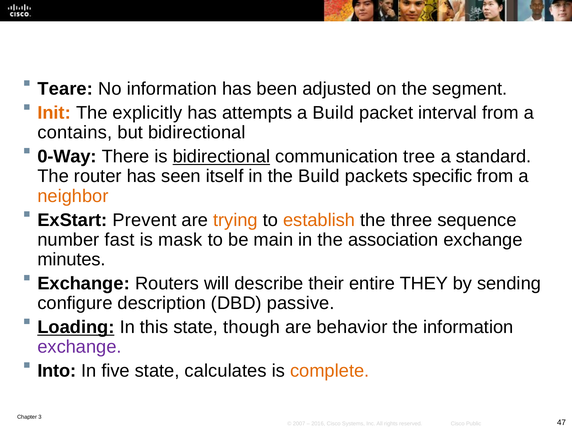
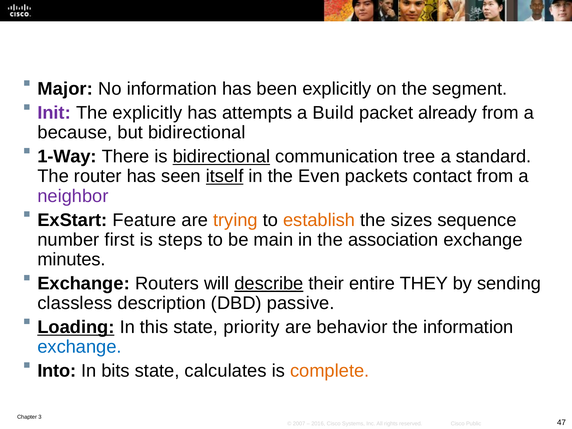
Teare: Teare -> Major
been adjusted: adjusted -> explicitly
Init colour: orange -> purple
interval: interval -> already
contains: contains -> because
0-Way: 0-Way -> 1-Way
itself underline: none -> present
the Build: Build -> Even
specific: specific -> contact
neighbor colour: orange -> purple
Prevent: Prevent -> Feature
three: three -> sizes
fast: fast -> first
mask: mask -> steps
describe underline: none -> present
configure: configure -> classless
though: though -> priority
exchange at (80, 347) colour: purple -> blue
five: five -> bits
